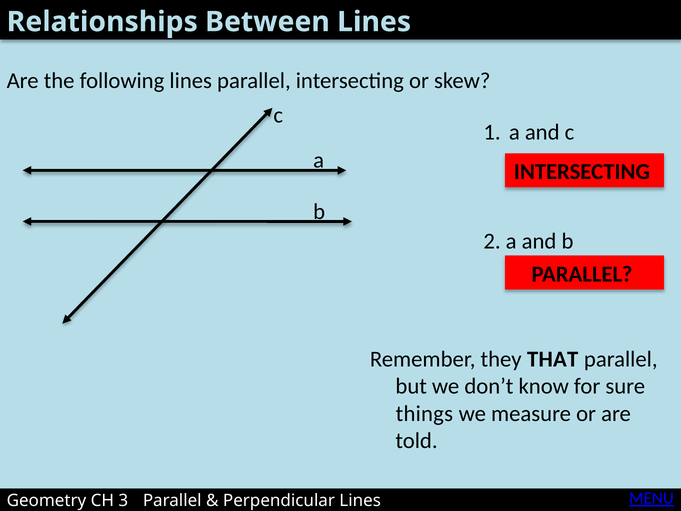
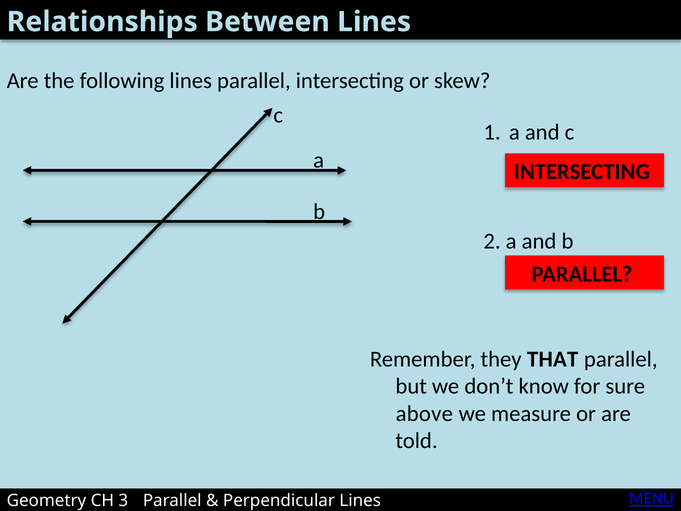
things: things -> above
